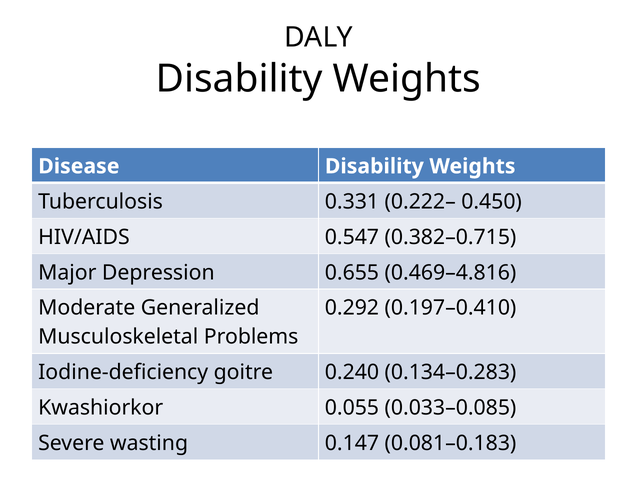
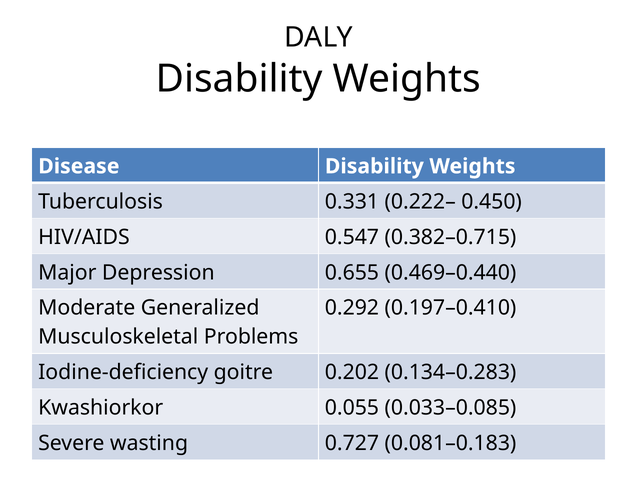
0.469–4.816: 0.469–4.816 -> 0.469–0.440
0.240: 0.240 -> 0.202
0.147: 0.147 -> 0.727
